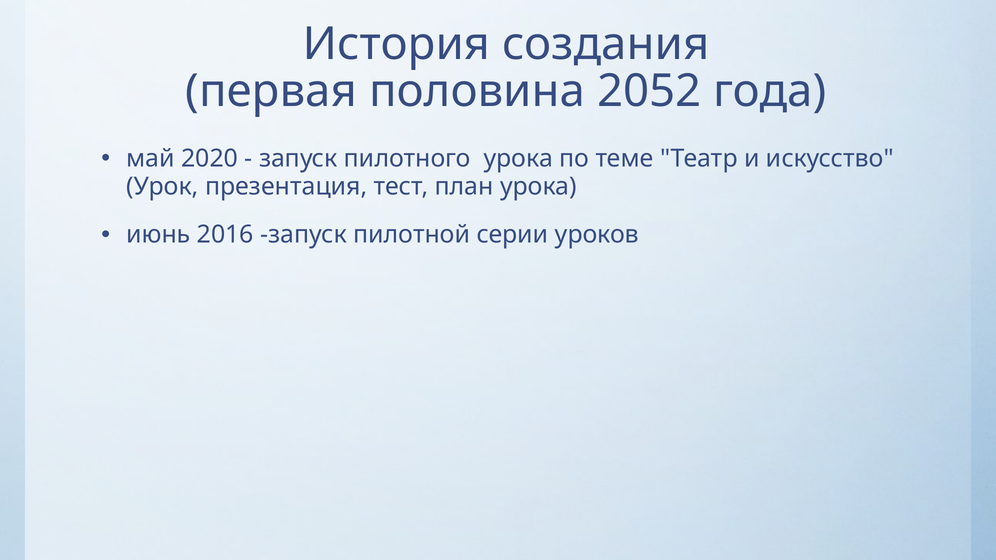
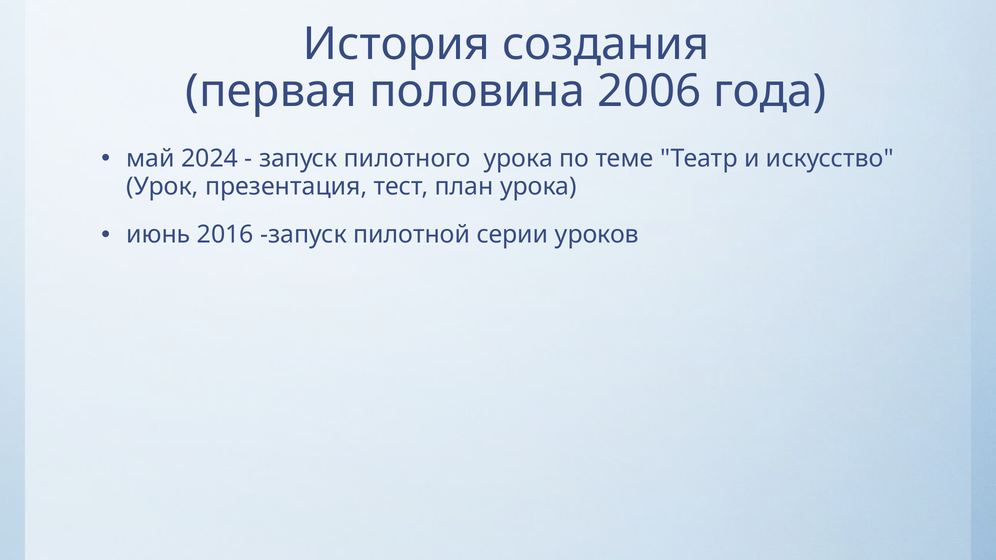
2052: 2052 -> 2006
2020: 2020 -> 2024
